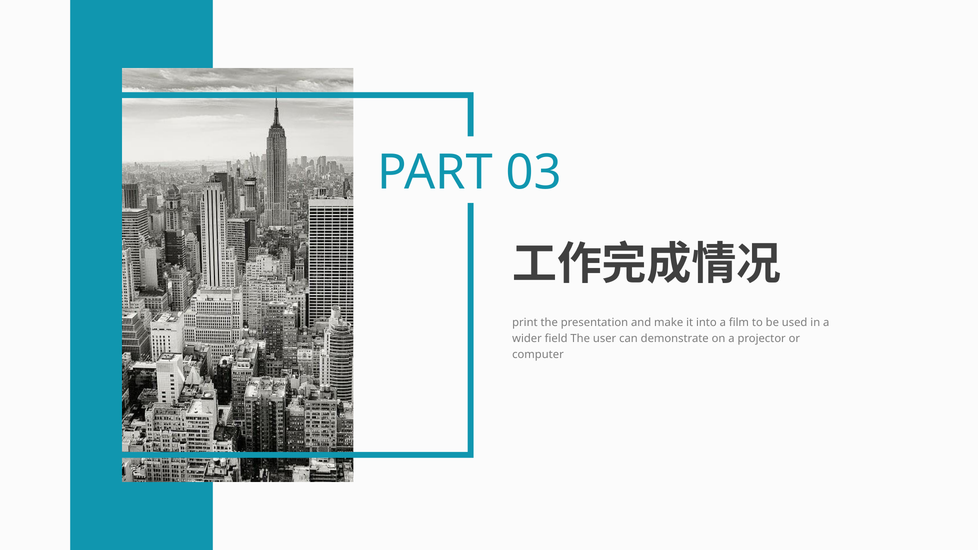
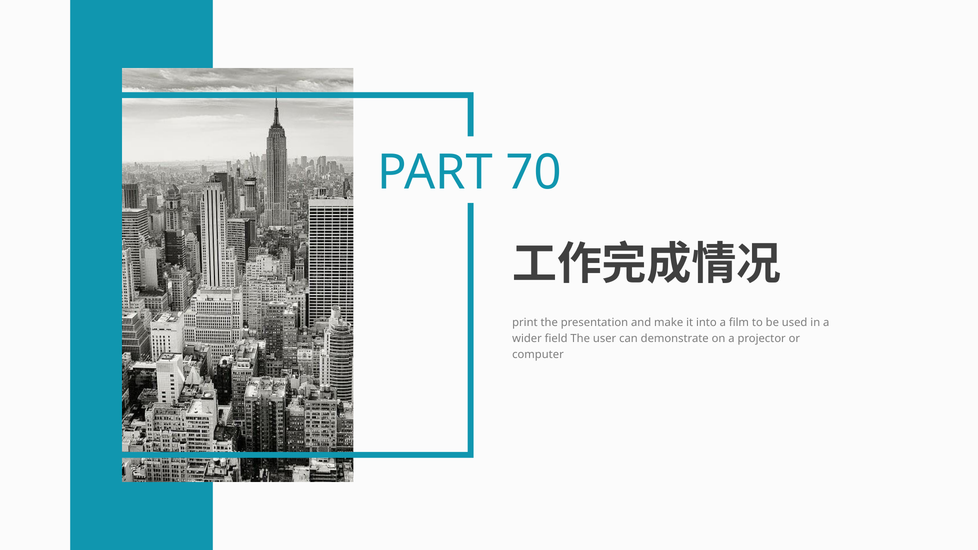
03: 03 -> 70
